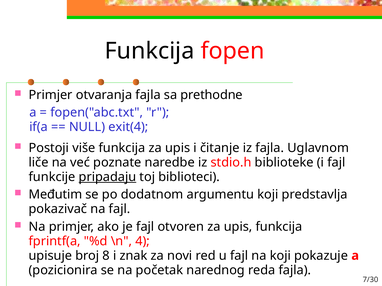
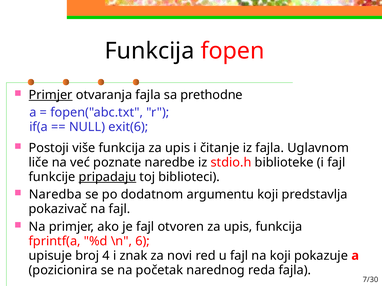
Primjer at (51, 95) underline: none -> present
exit(4: exit(4 -> exit(6
Međutim: Međutim -> Naredba
4: 4 -> 6
8: 8 -> 4
